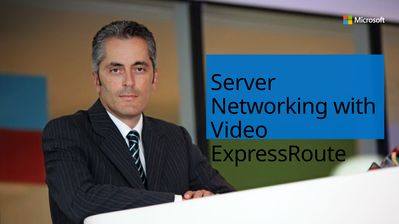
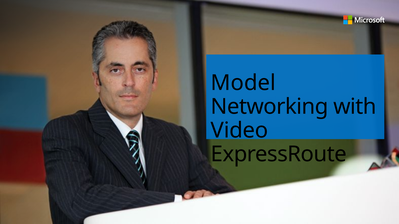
Server: Server -> Model
